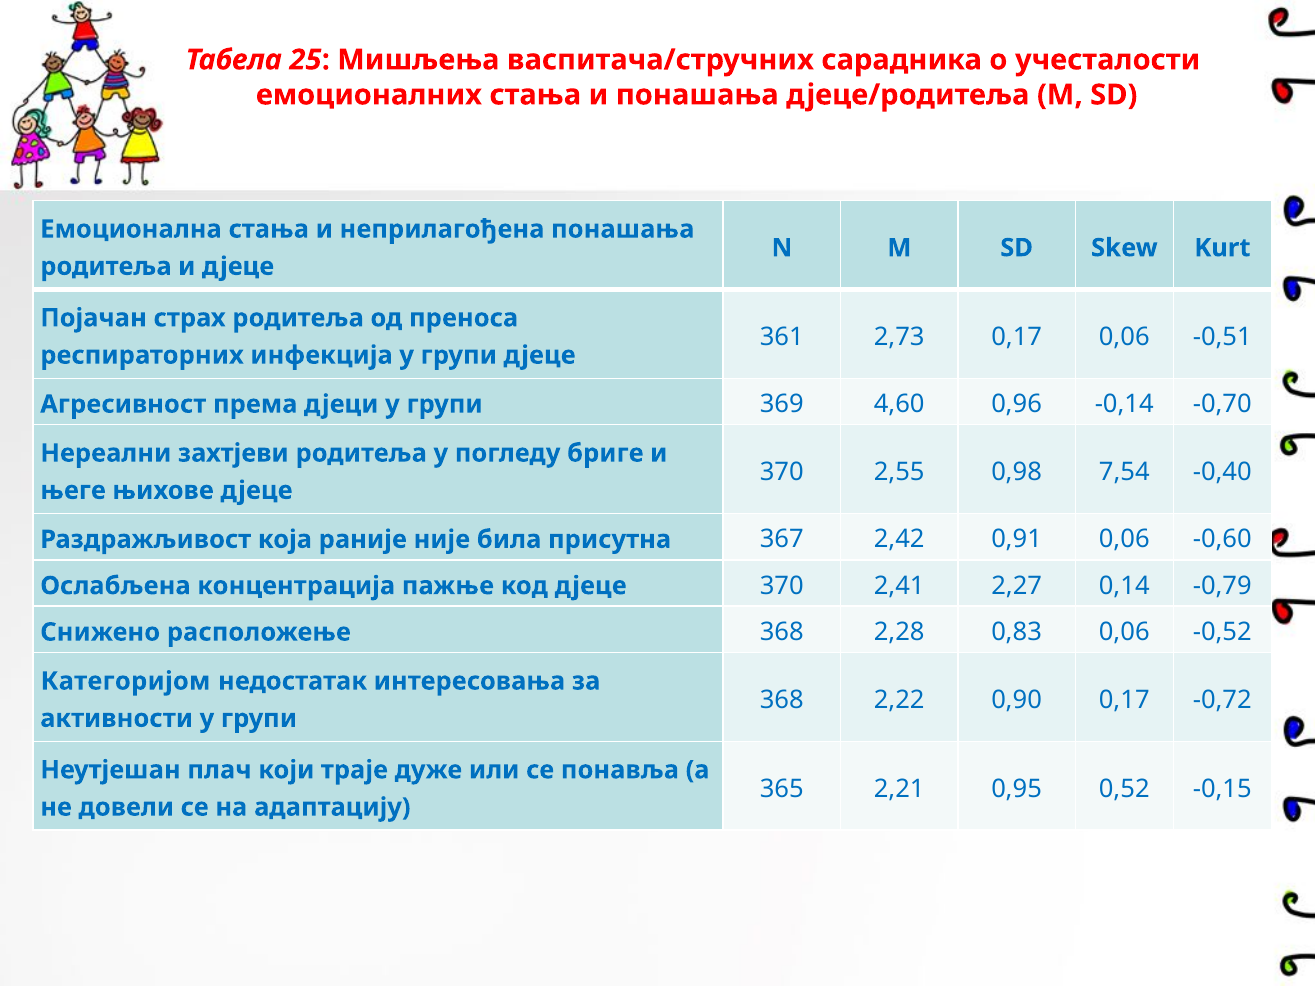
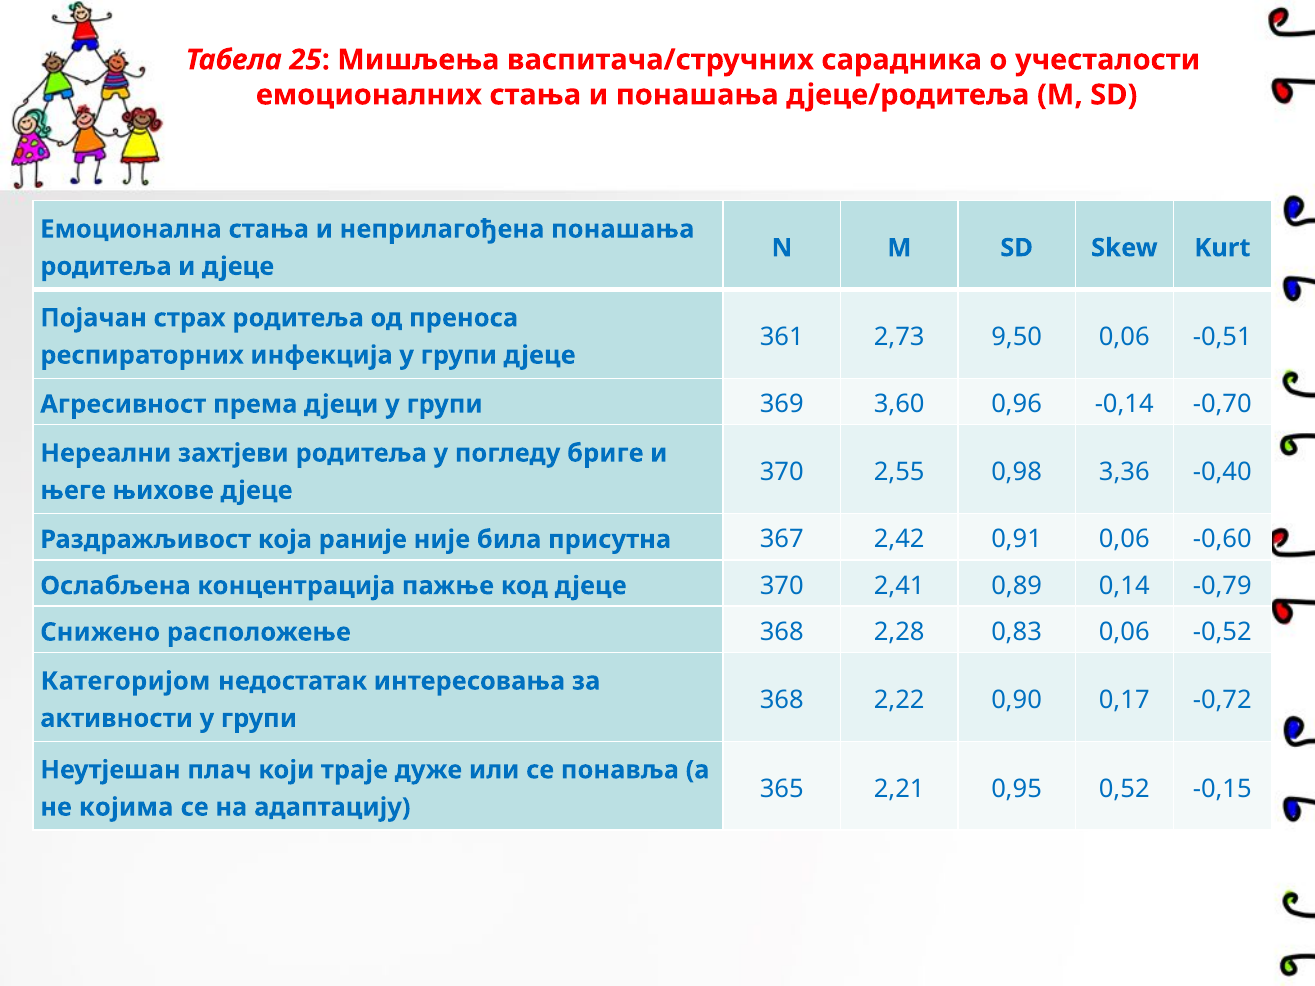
2,73 0,17: 0,17 -> 9,50
4,60: 4,60 -> 3,60
7,54: 7,54 -> 3,36
2,27: 2,27 -> 0,89
довели: довели -> којима
